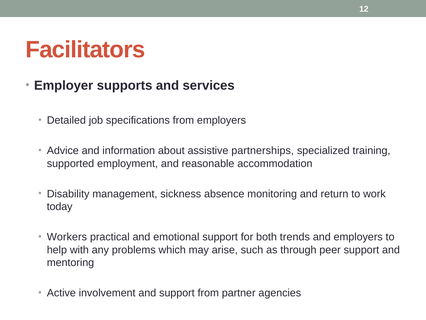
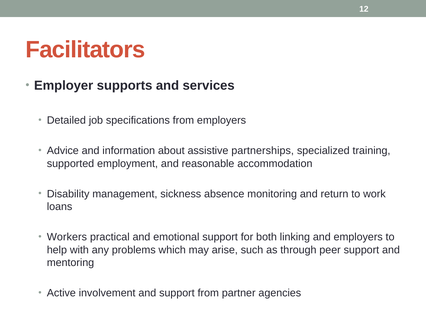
today: today -> loans
trends: trends -> linking
